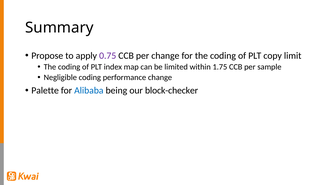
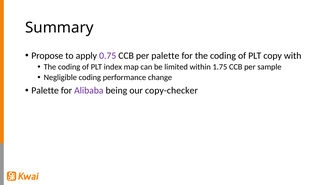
per change: change -> palette
limit: limit -> with
Alibaba colour: blue -> purple
block-checker: block-checker -> copy-checker
